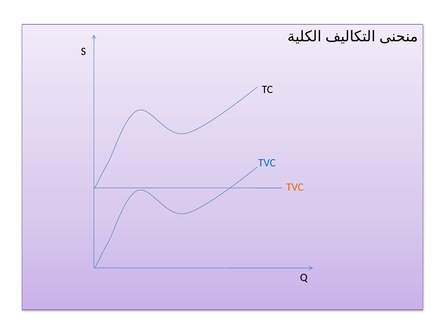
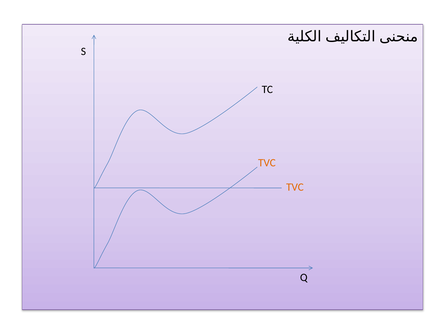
TVC at (267, 163) colour: blue -> orange
